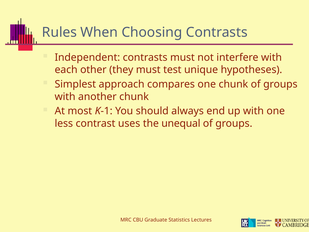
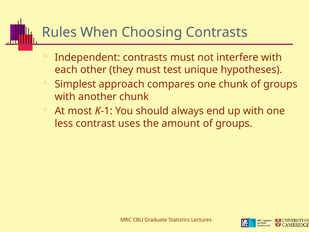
unequal: unequal -> amount
